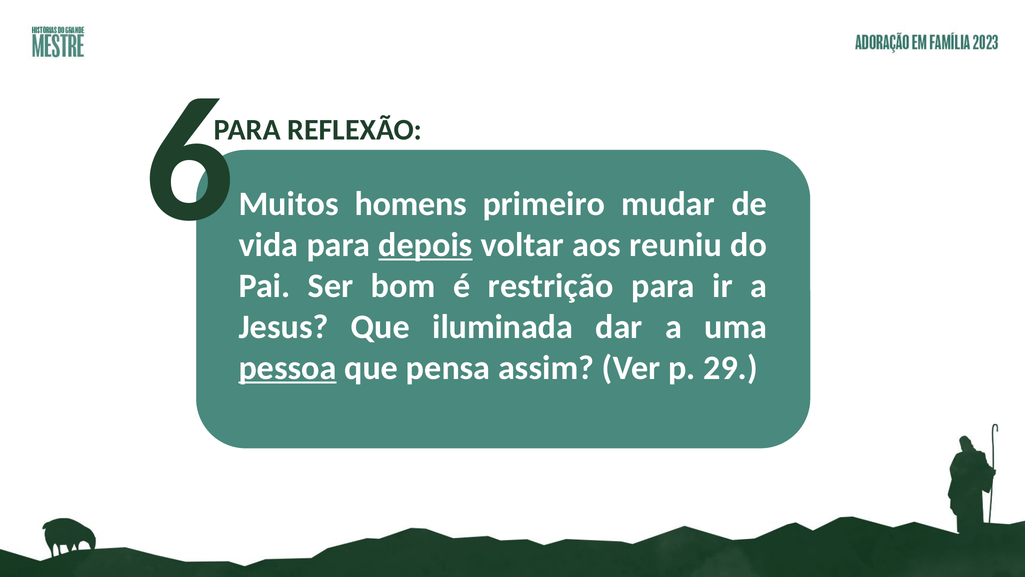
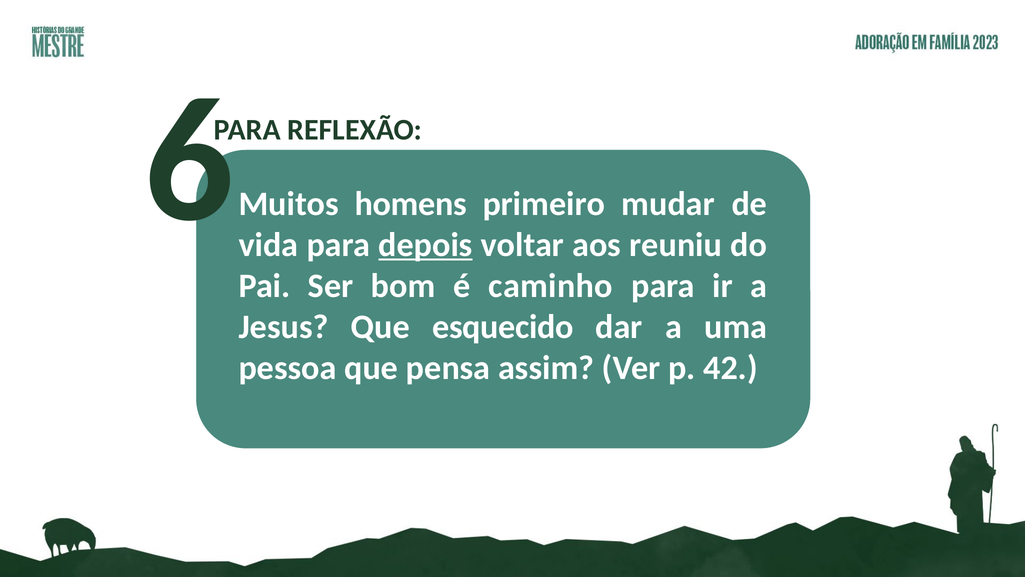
restrição: restrição -> caminho
iluminada: iluminada -> esquecido
pessoa underline: present -> none
29: 29 -> 42
